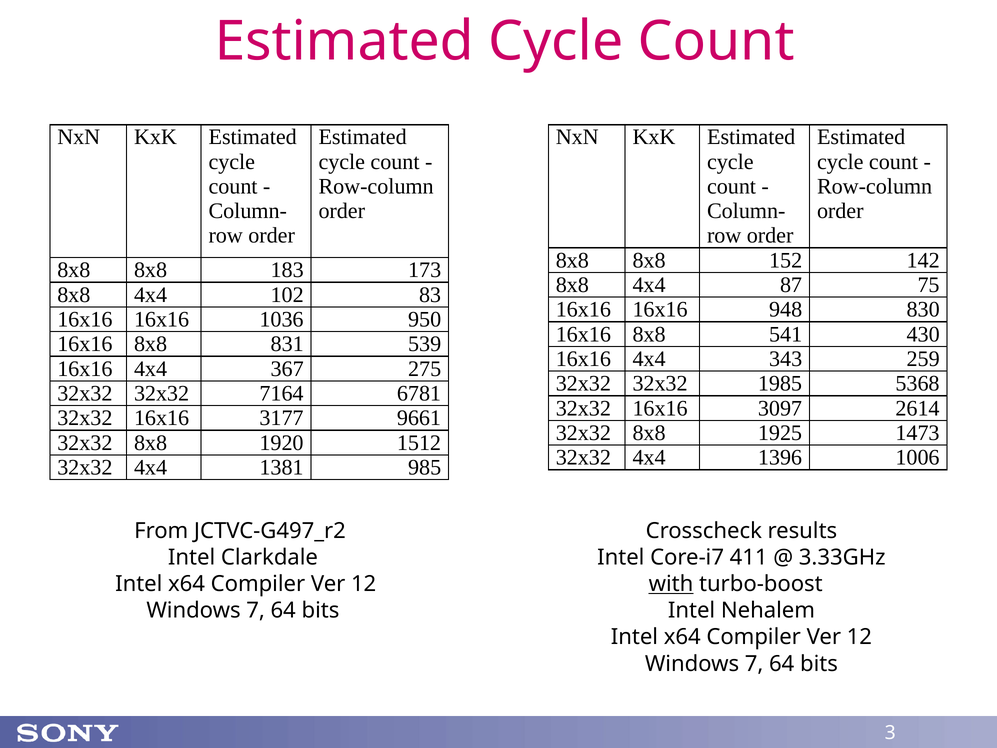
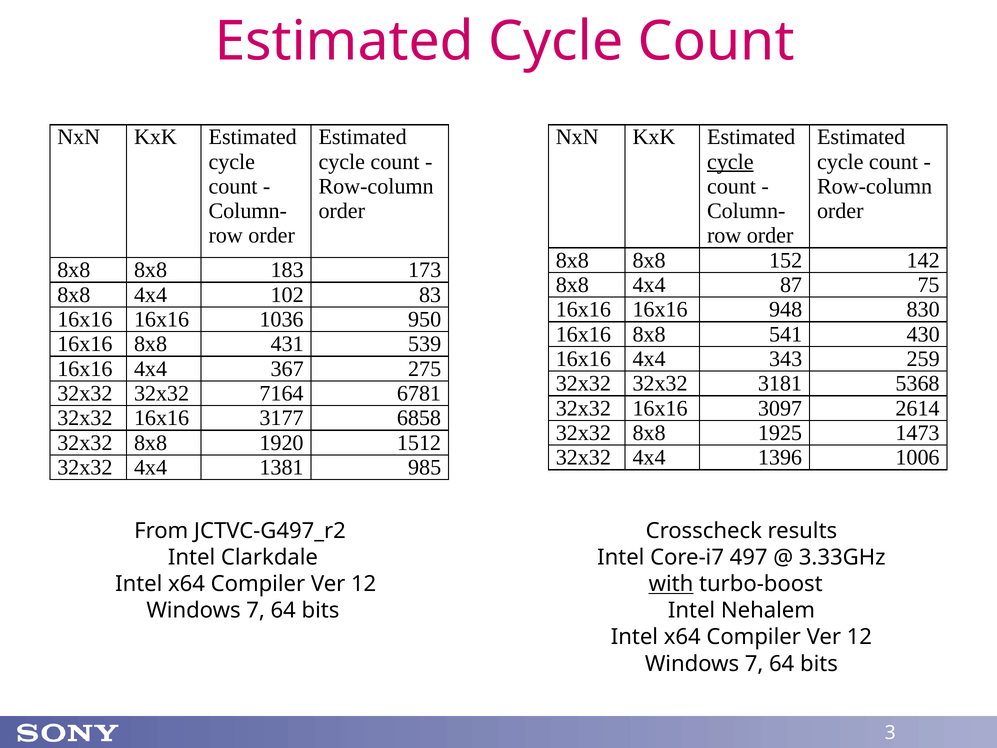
cycle at (730, 162) underline: none -> present
831: 831 -> 431
1985: 1985 -> 3181
9661: 9661 -> 6858
411: 411 -> 497
